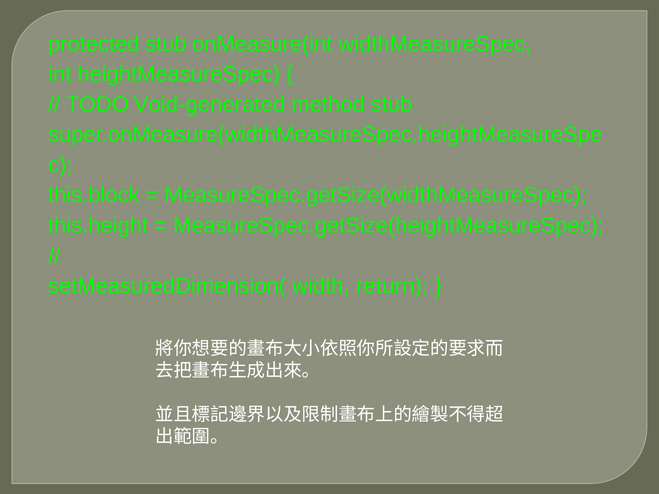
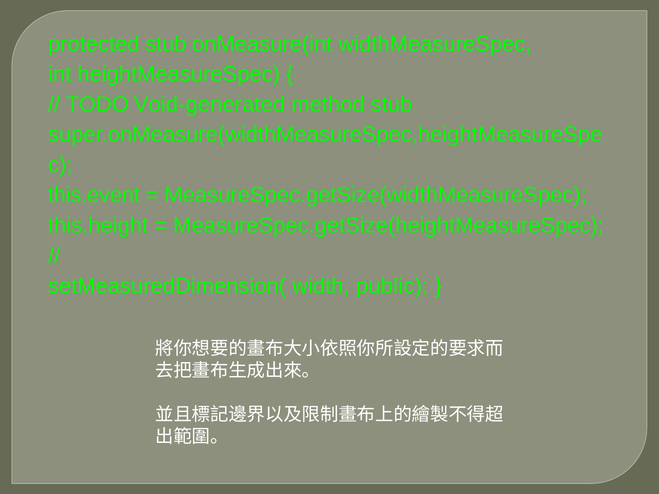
this.block: this.block -> this.event
return: return -> public
